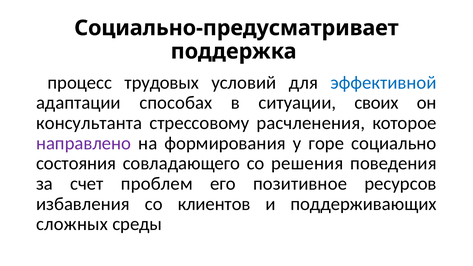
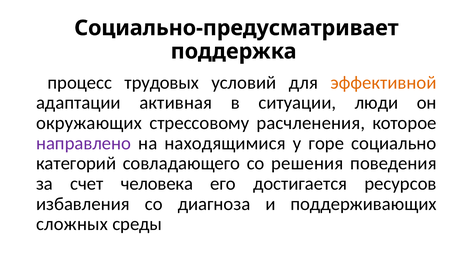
эффективной colour: blue -> orange
способах: способах -> активная
своих: своих -> люди
консультанта: консультанта -> окружающих
формирования: формирования -> находящимися
состояния: состояния -> категорий
проблем: проблем -> человека
позитивное: позитивное -> достигается
клиентов: клиентов -> диагноза
